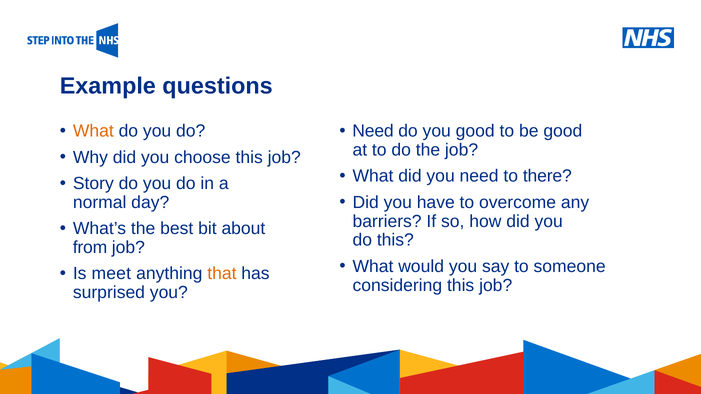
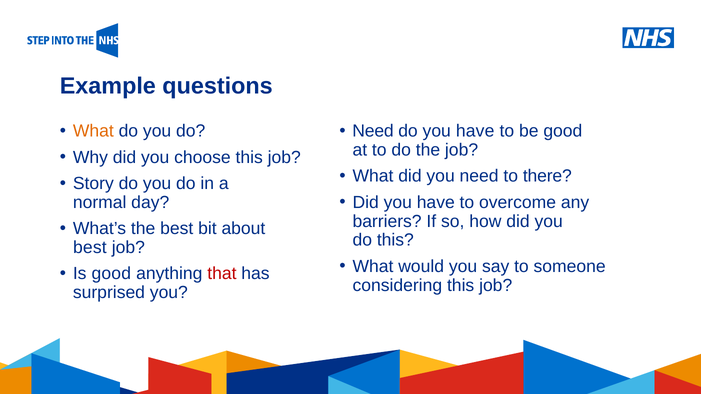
do you good: good -> have
from at (90, 248): from -> best
Is meet: meet -> good
that colour: orange -> red
